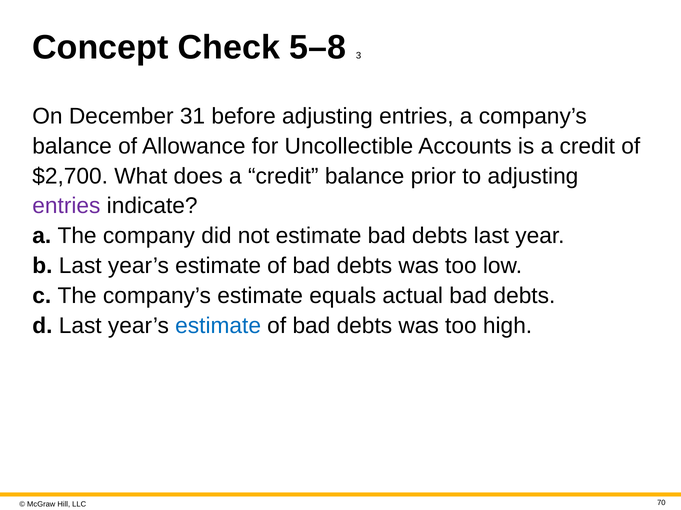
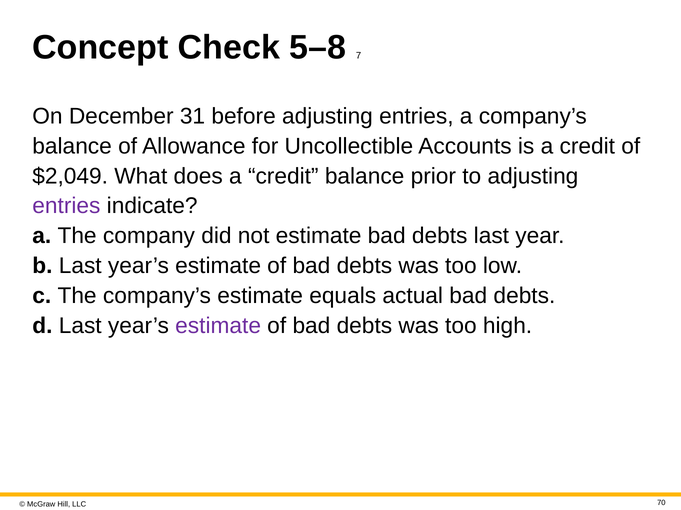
3: 3 -> 7
$2,700: $2,700 -> $2,049
estimate at (218, 326) colour: blue -> purple
